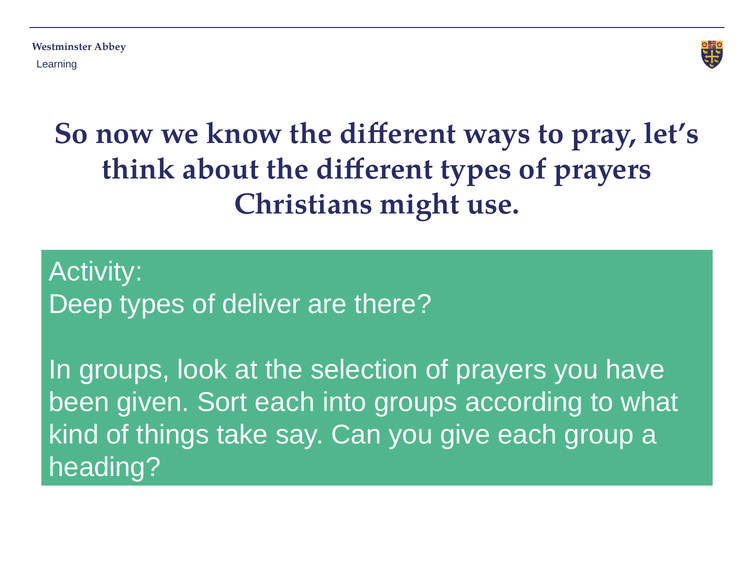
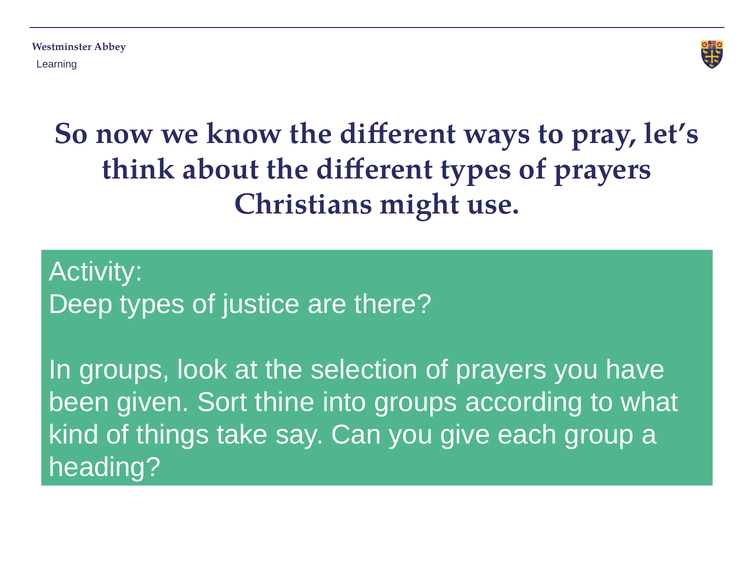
deliver: deliver -> justice
Sort each: each -> thine
